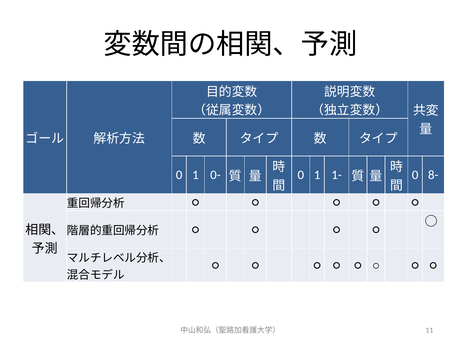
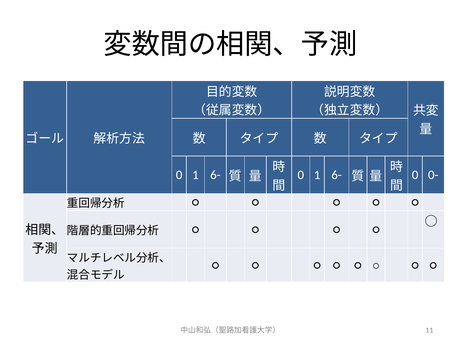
0- at (215, 175): 0- -> 6-
1- at (337, 175): 1- -> 6-
8-: 8- -> 0-
